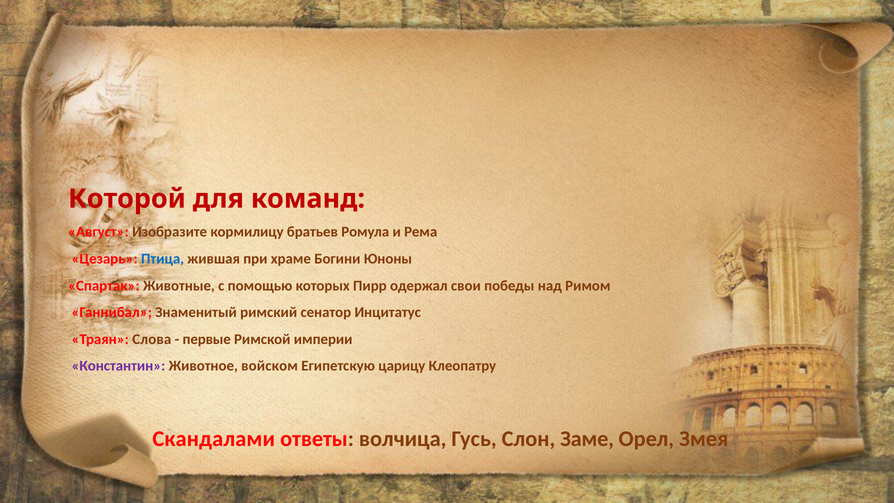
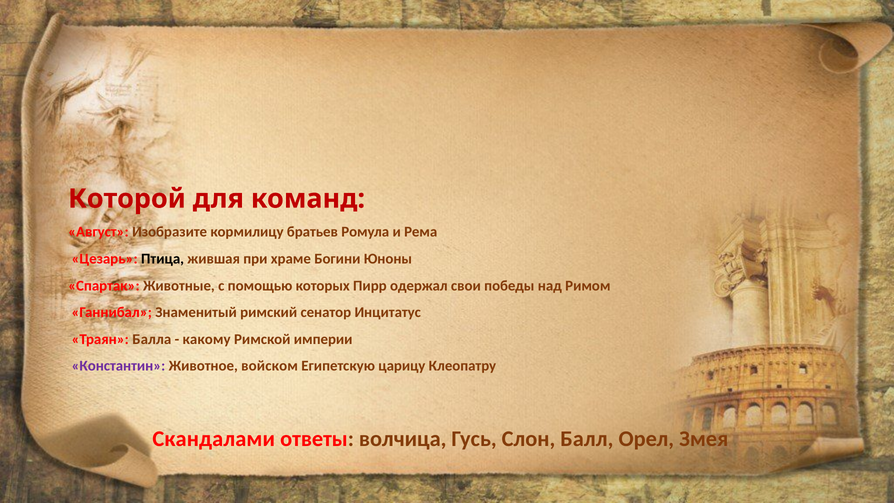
Птица colour: blue -> black
Слова: Слова -> Балла
первые: первые -> какому
Заме: Заме -> Балл
